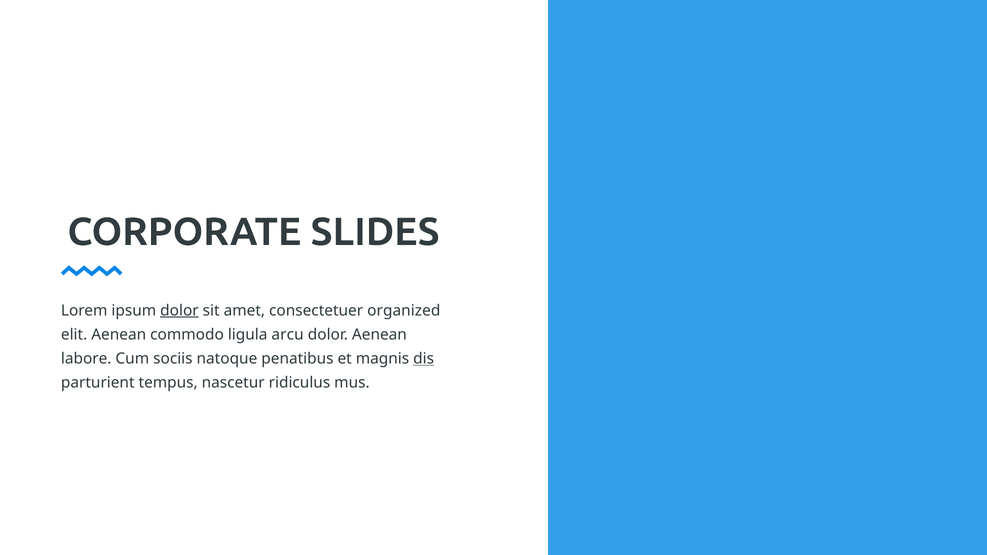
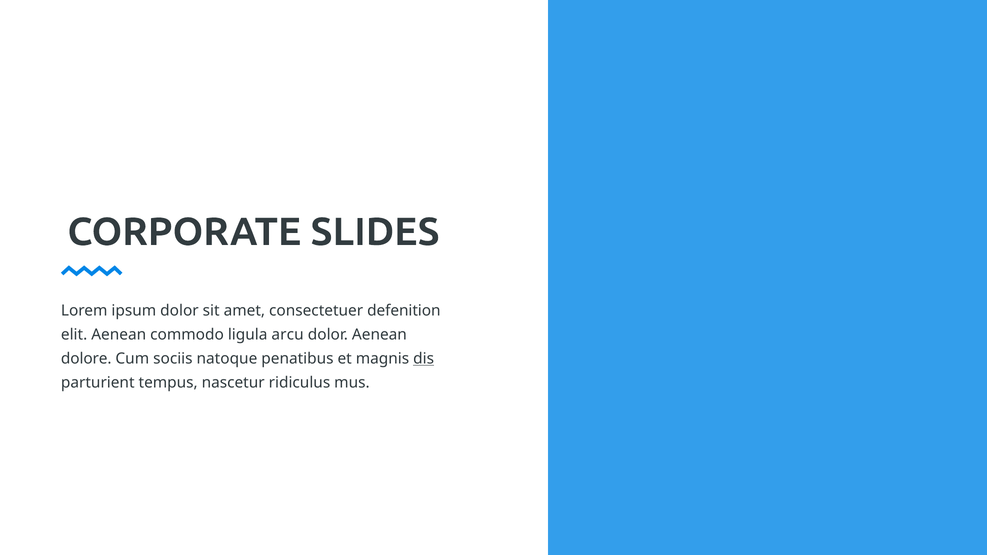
dolor at (179, 311) underline: present -> none
organized: organized -> defenition
labore: labore -> dolore
